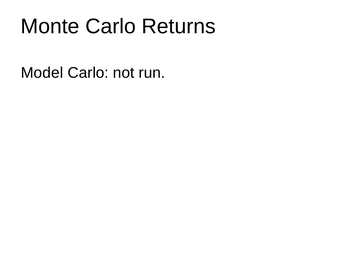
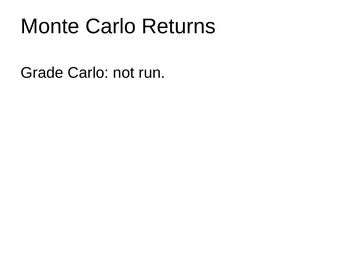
Model: Model -> Grade
